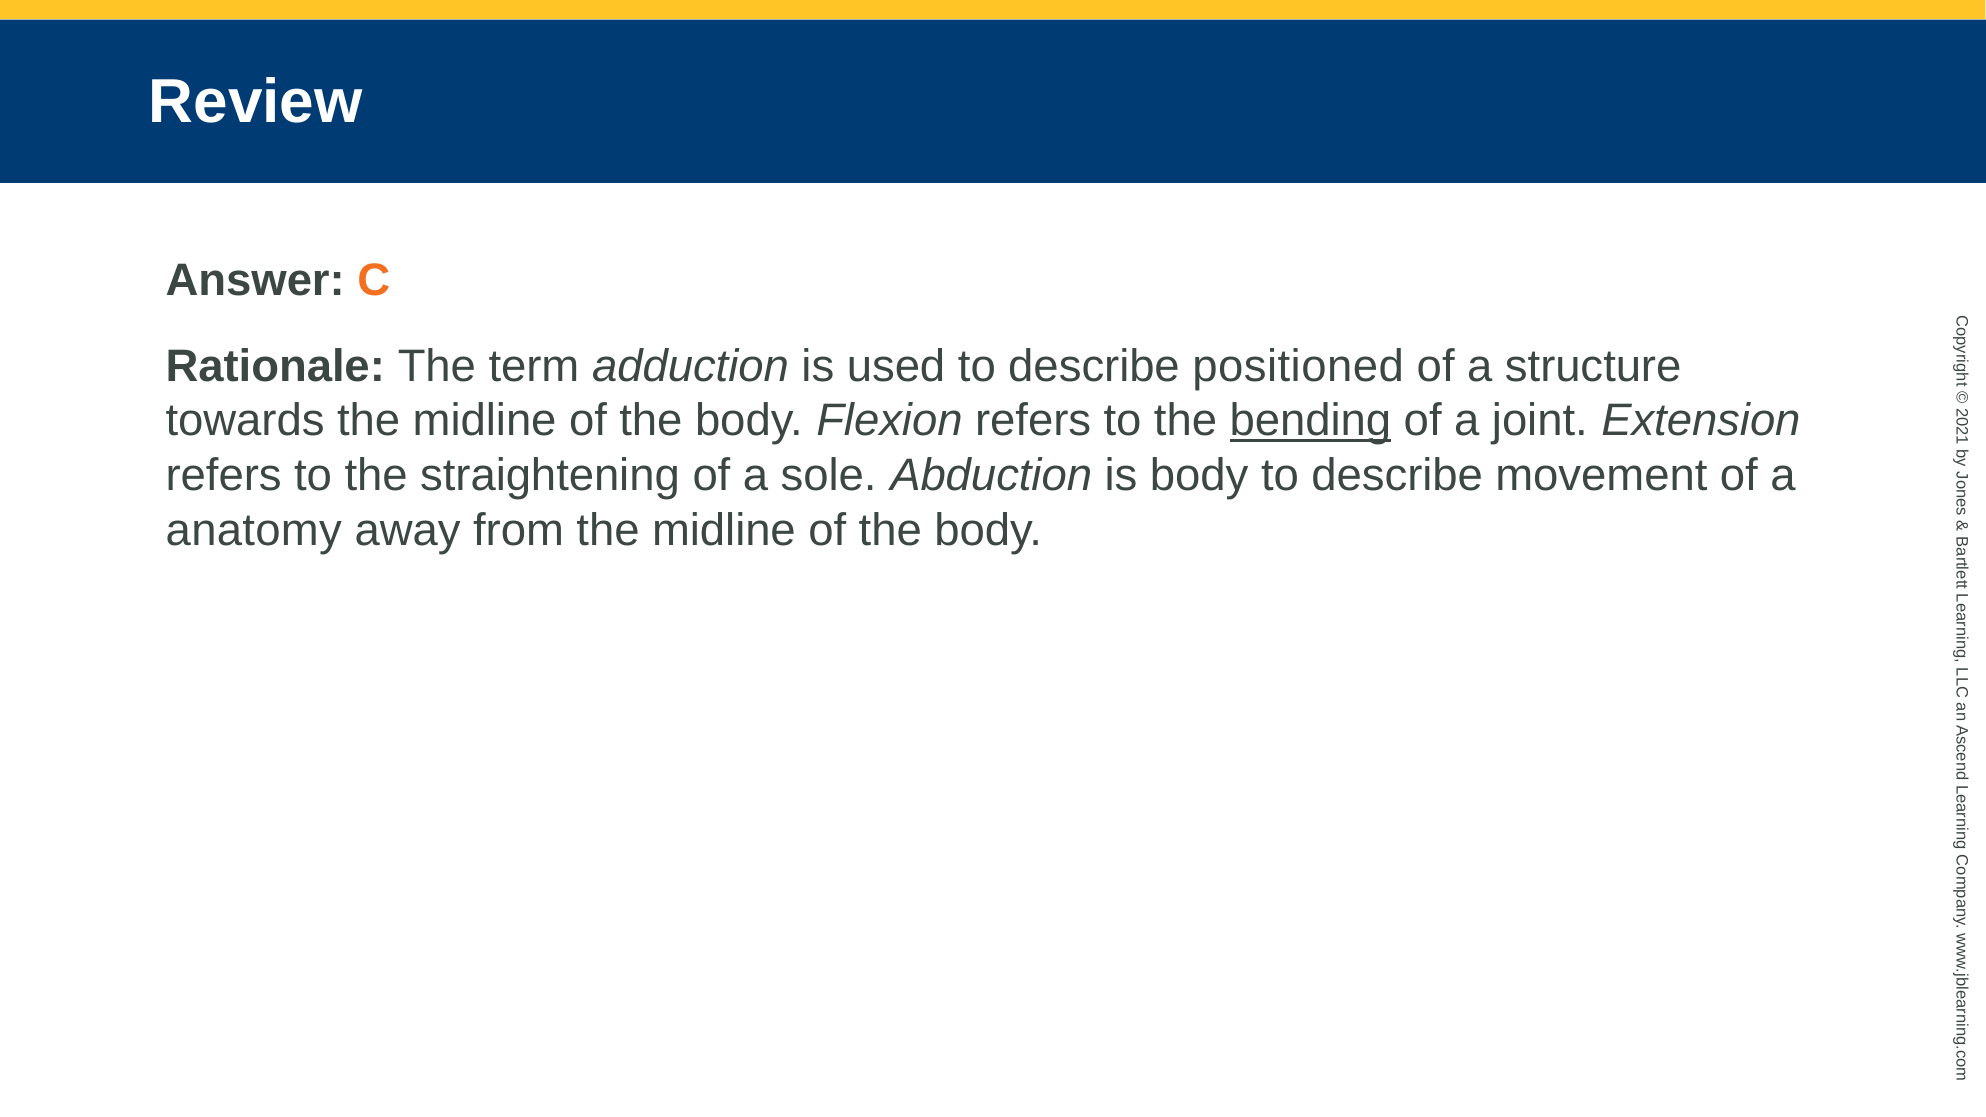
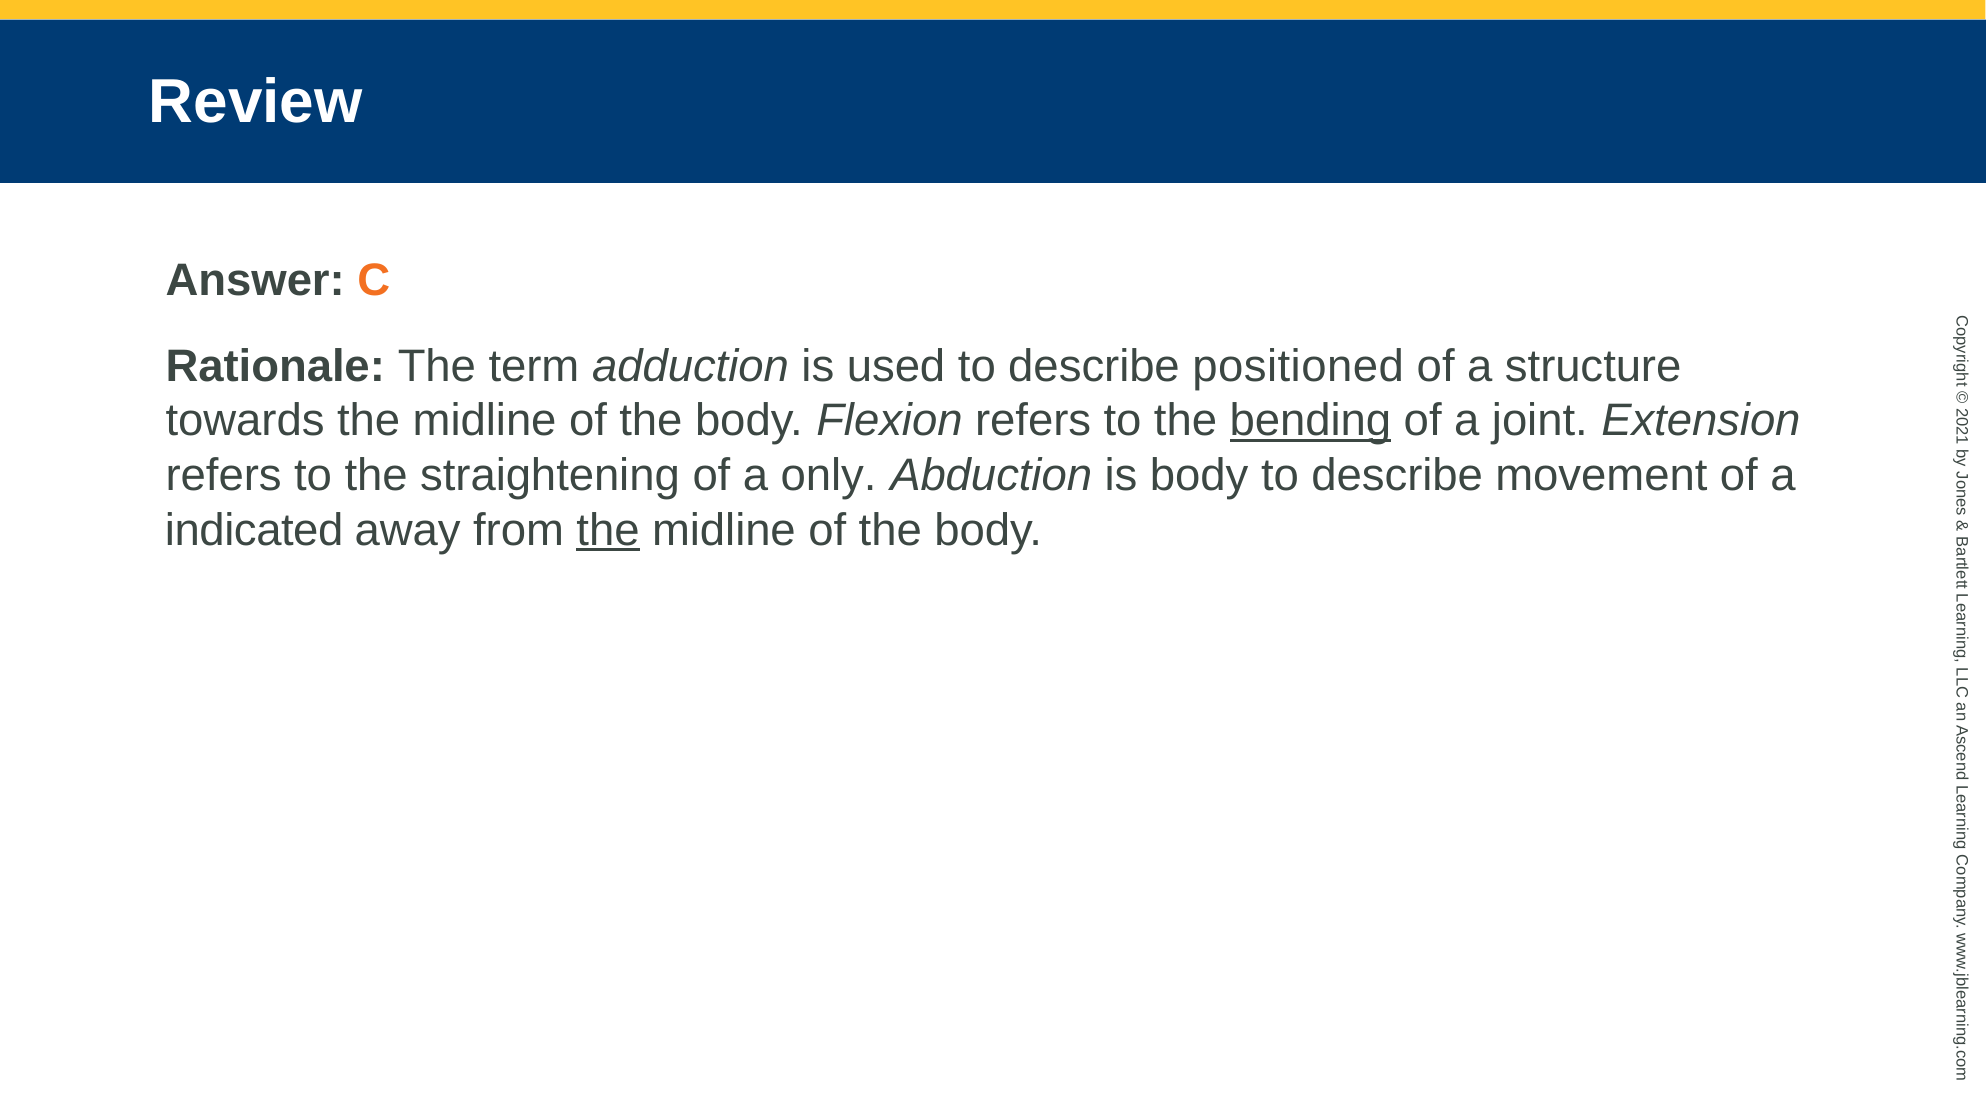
sole: sole -> only
anatomy: anatomy -> indicated
the at (608, 530) underline: none -> present
